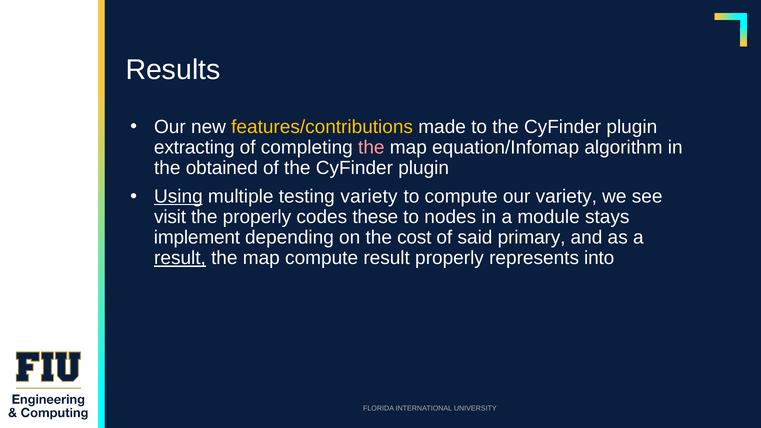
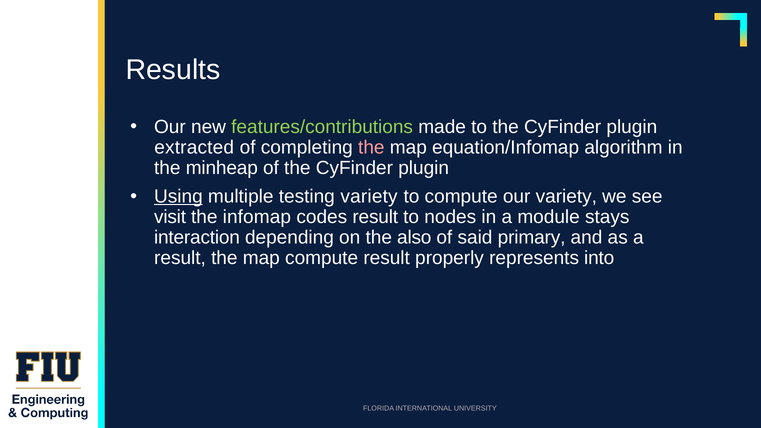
features/contributions colour: yellow -> light green
extracting: extracting -> extracted
obtained: obtained -> minheap
the properly: properly -> infomap
codes these: these -> result
implement: implement -> interaction
cost: cost -> also
result at (180, 258) underline: present -> none
